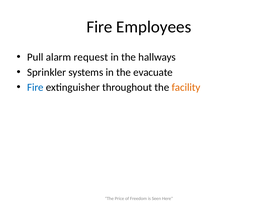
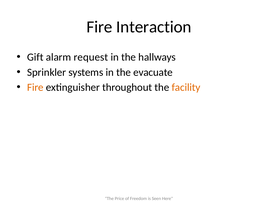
Employees: Employees -> Interaction
Pull: Pull -> Gift
Fire at (35, 88) colour: blue -> orange
